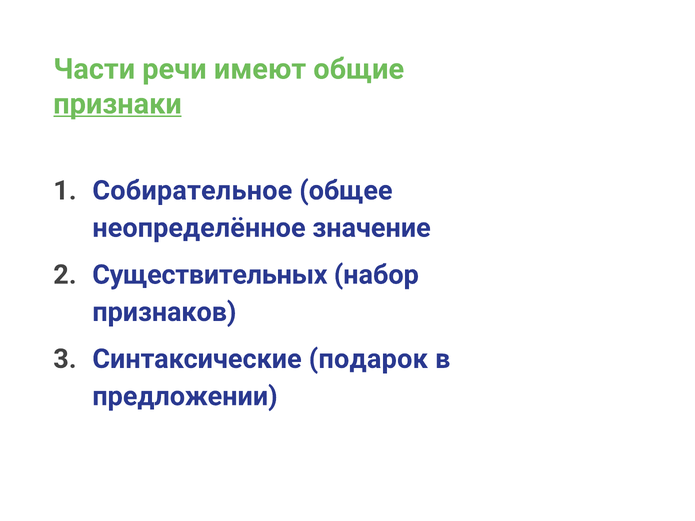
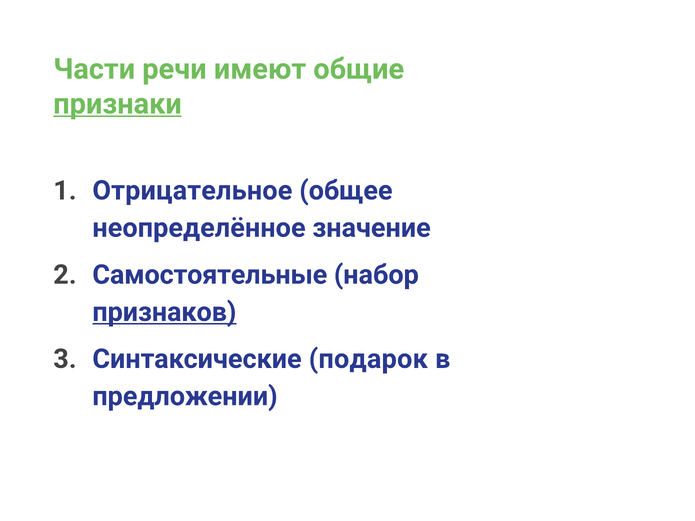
Собирательное: Собирательное -> Отрицательное
Существительных: Существительных -> Самостоятельные
признаков underline: none -> present
